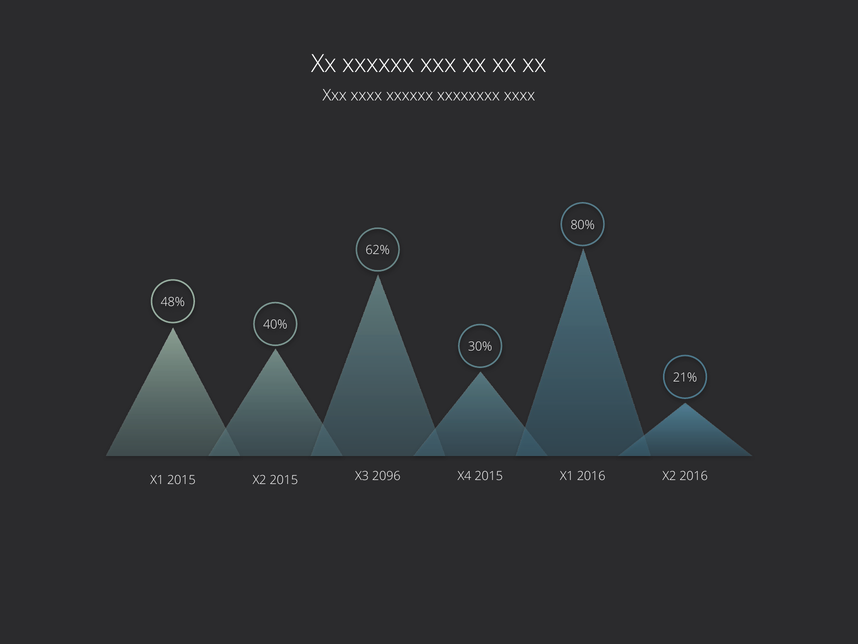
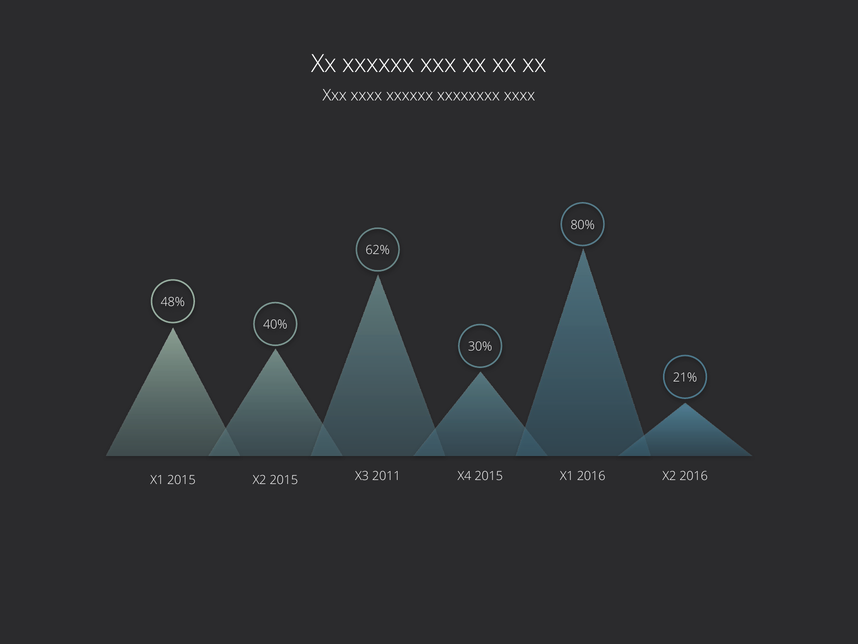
2096: 2096 -> 2011
